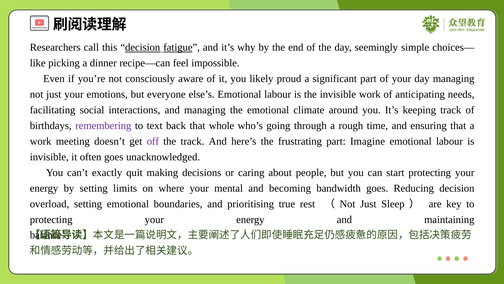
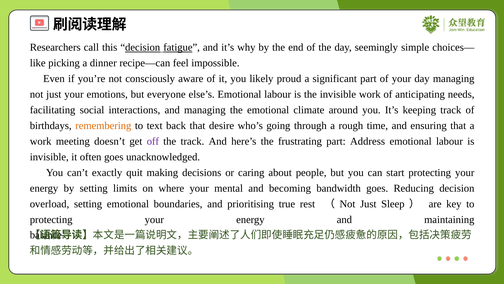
remembering colour: purple -> orange
whole: whole -> desire
Imagine: Imagine -> Address
